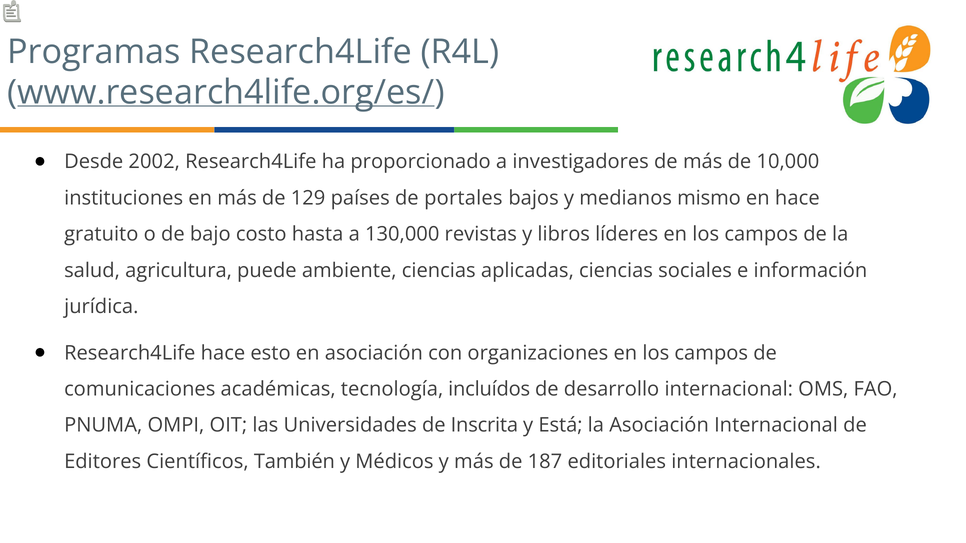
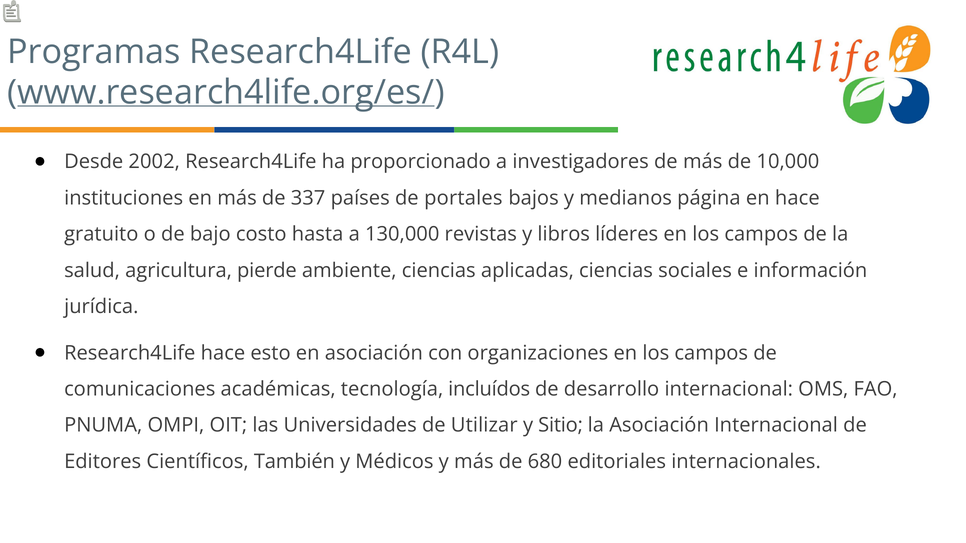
129: 129 -> 337
mismo: mismo -> página
puede: puede -> pierde
Inscrita: Inscrita -> Utilizar
Está: Está -> Sitio
187: 187 -> 680
